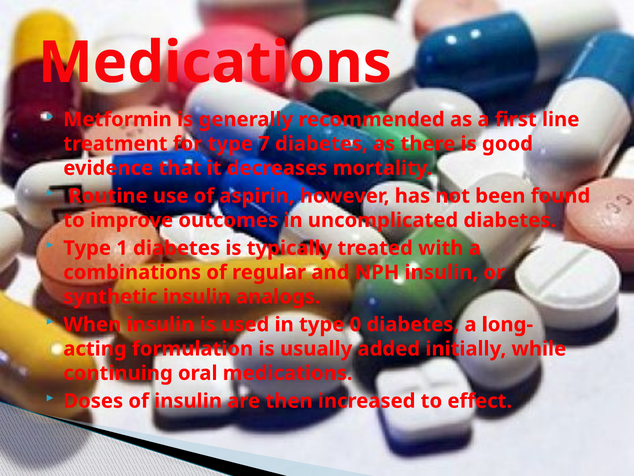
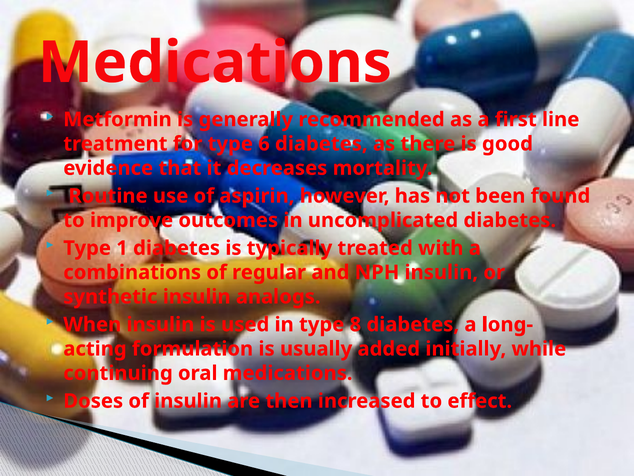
7: 7 -> 6
0: 0 -> 8
